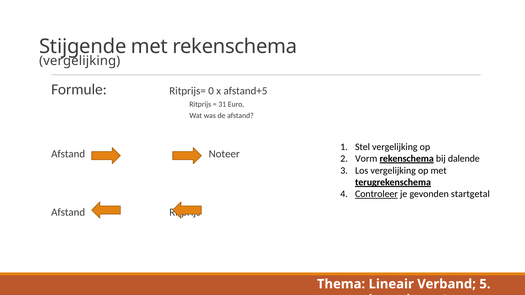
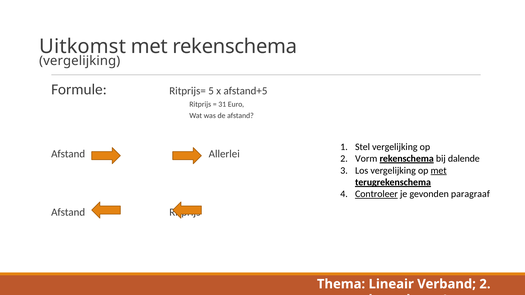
Stijgende: Stijgende -> Uitkomst
0: 0 -> 5
Noteer: Noteer -> Allerlei
met at (439, 171) underline: none -> present
startgetal: startgetal -> paragraaf
Verband 5: 5 -> 2
